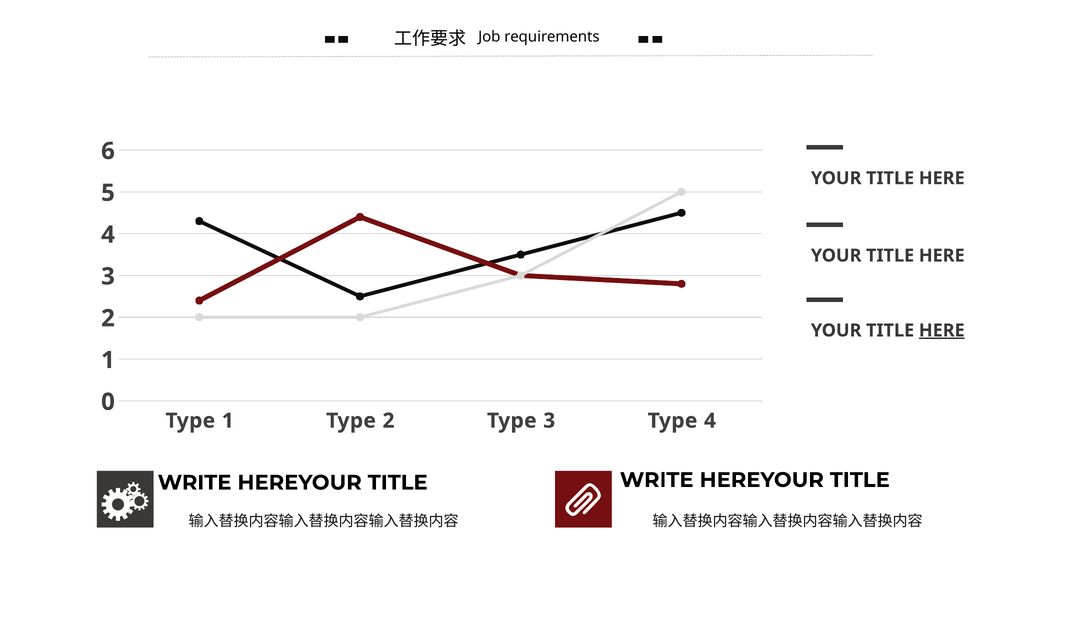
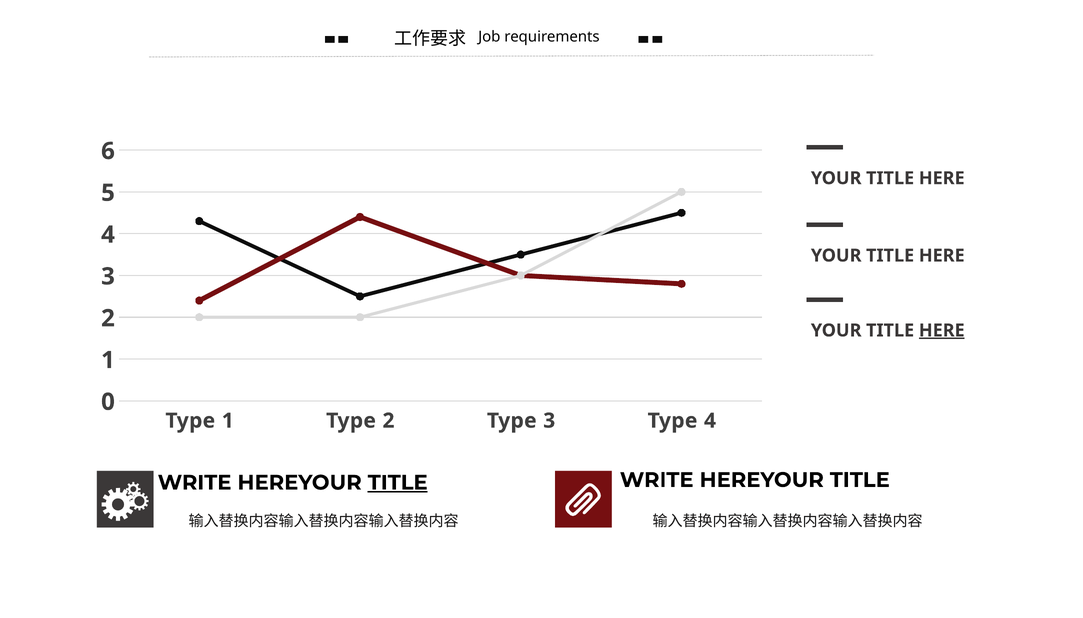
TITLE at (398, 483) underline: none -> present
